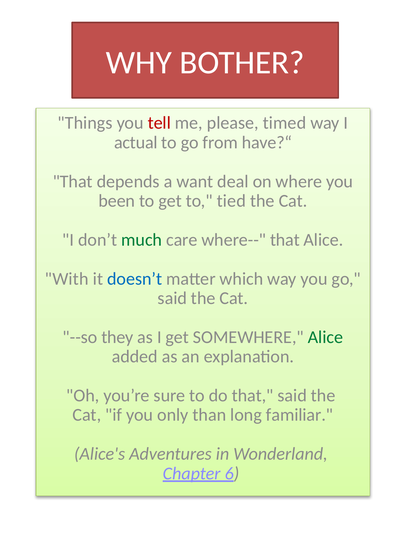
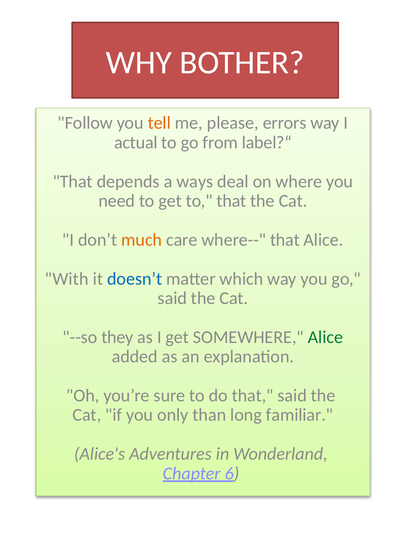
Things: Things -> Follow
tell colour: red -> orange
timed: timed -> errors
have?“: have?“ -> label?“
want: want -> ways
been: been -> need
to tied: tied -> that
much colour: green -> orange
